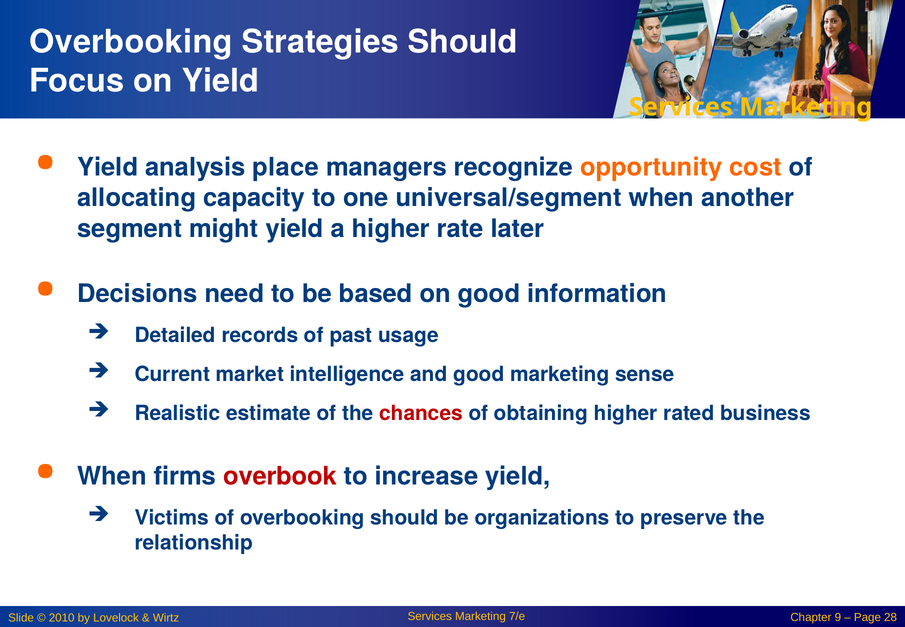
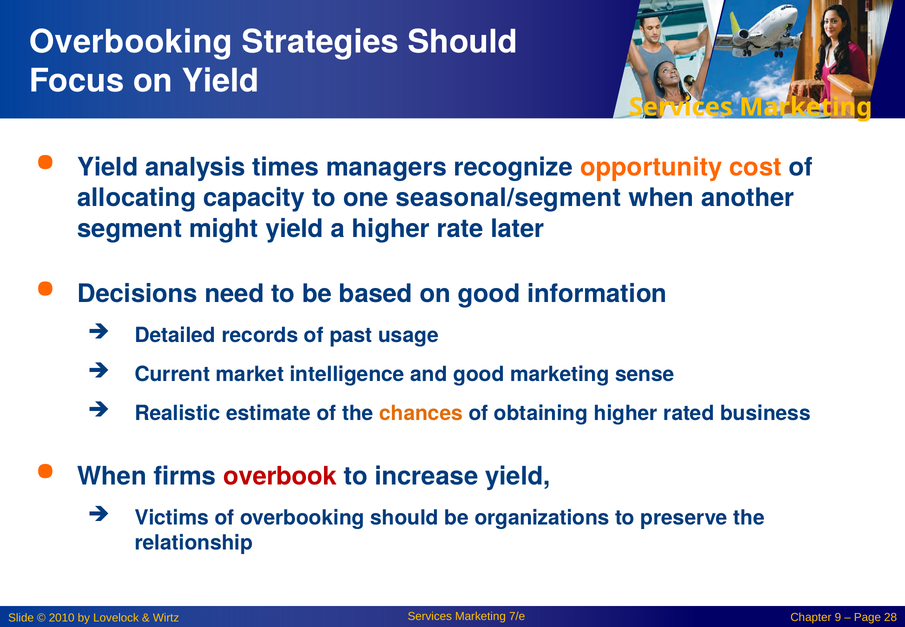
place: place -> times
universal/segment: universal/segment -> seasonal/segment
chances colour: red -> orange
